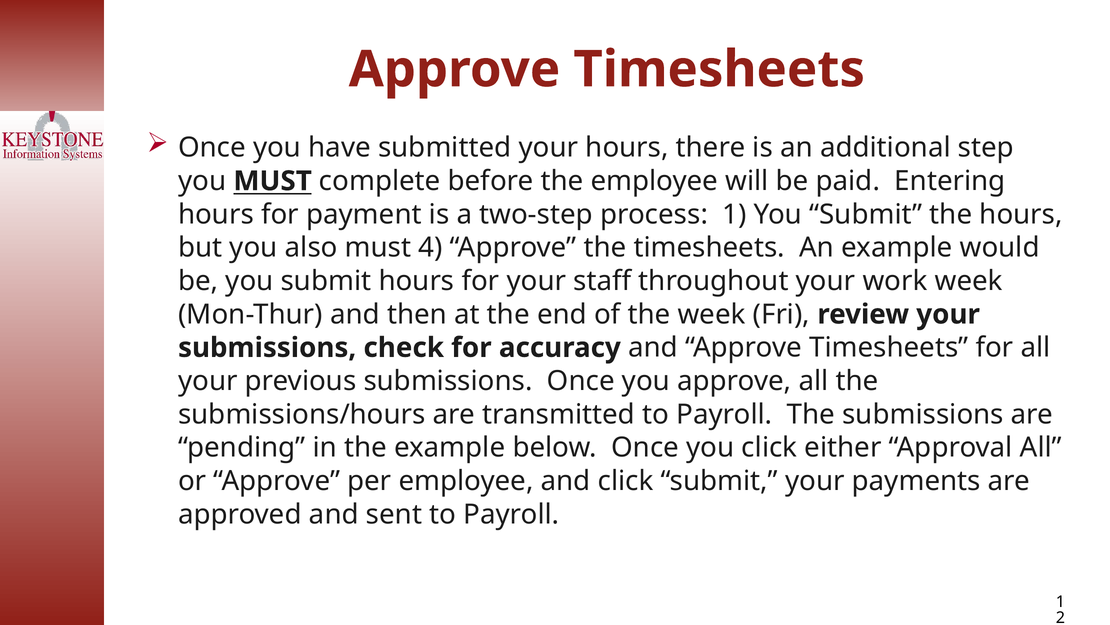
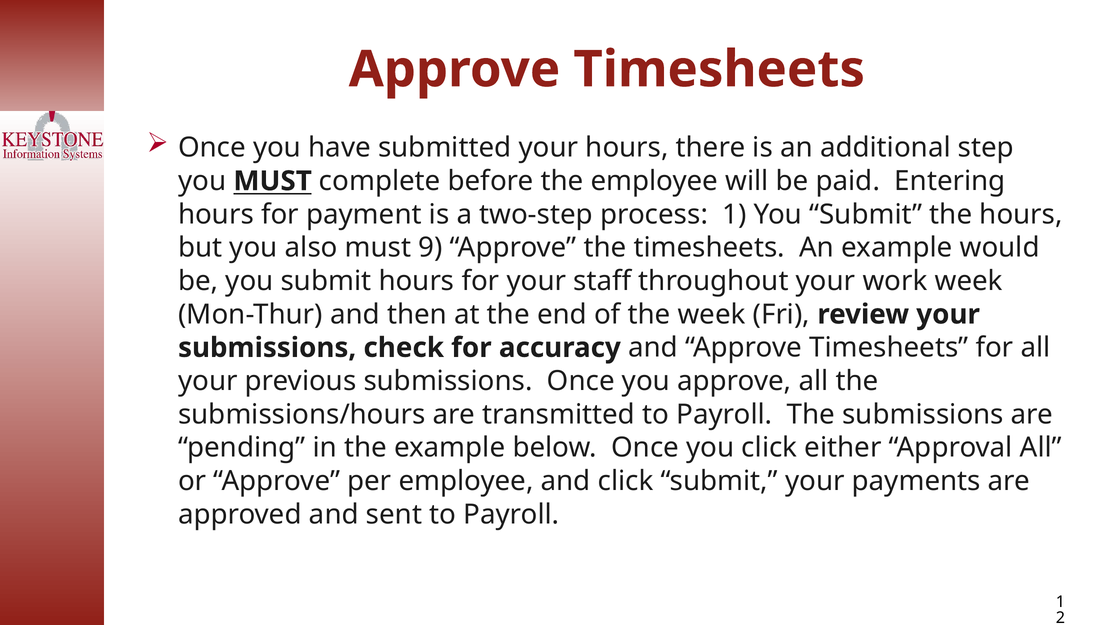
4: 4 -> 9
